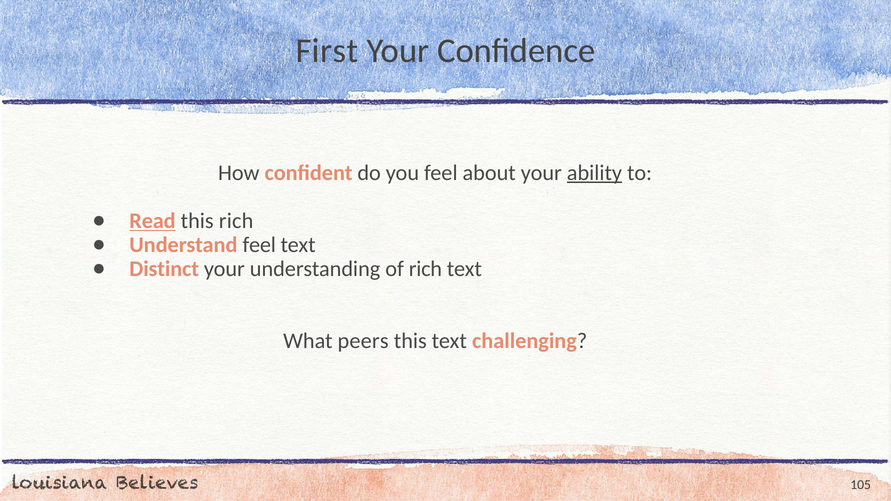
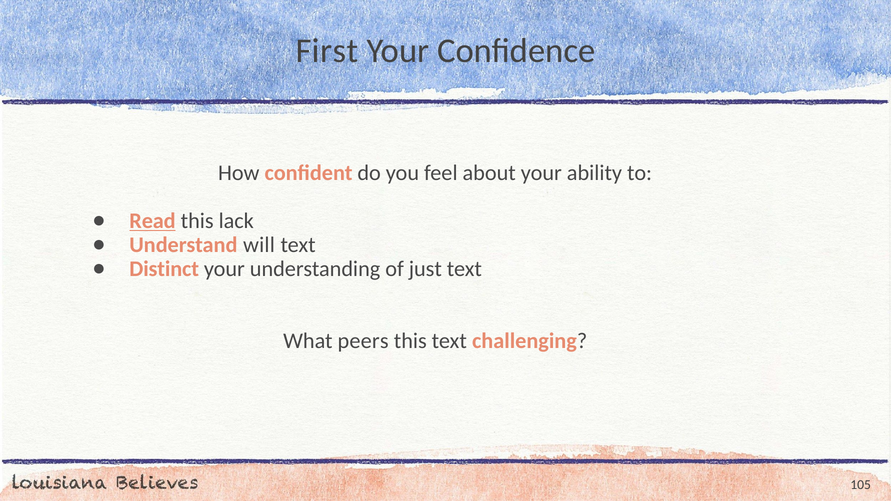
ability underline: present -> none
this rich: rich -> lack
Understand feel: feel -> will
of rich: rich -> just
